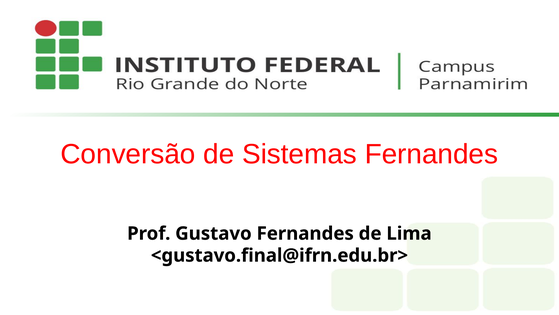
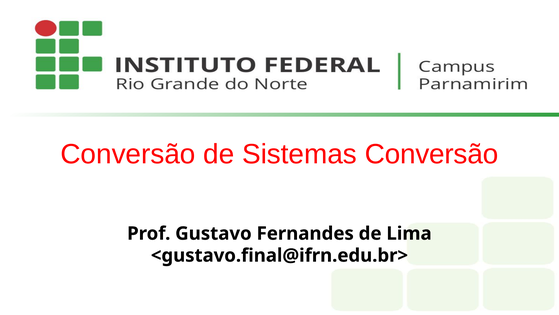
Sistemas Fernandes: Fernandes -> Conversão
